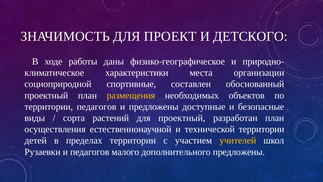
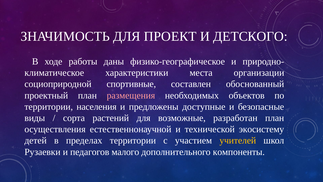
размещения colour: yellow -> pink
территории педагогов: педагогов -> населения
для проектный: проектный -> возможные
технической территории: территории -> экосистему
дополнительного предложены: предложены -> компоненты
